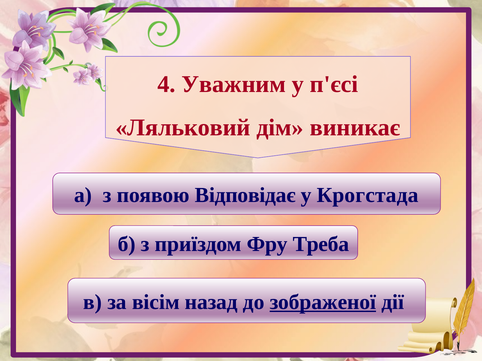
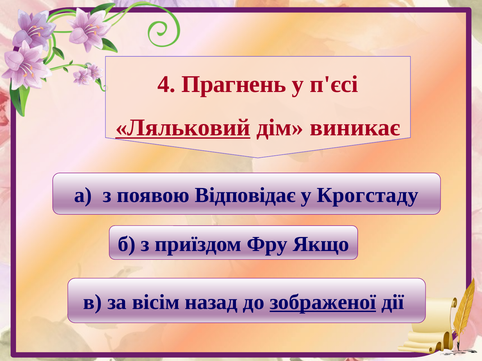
Уважним: Уважним -> Прагнень
Ляльковий underline: none -> present
Крогстада: Крогстада -> Крогстаду
Треба: Треба -> Якщо
